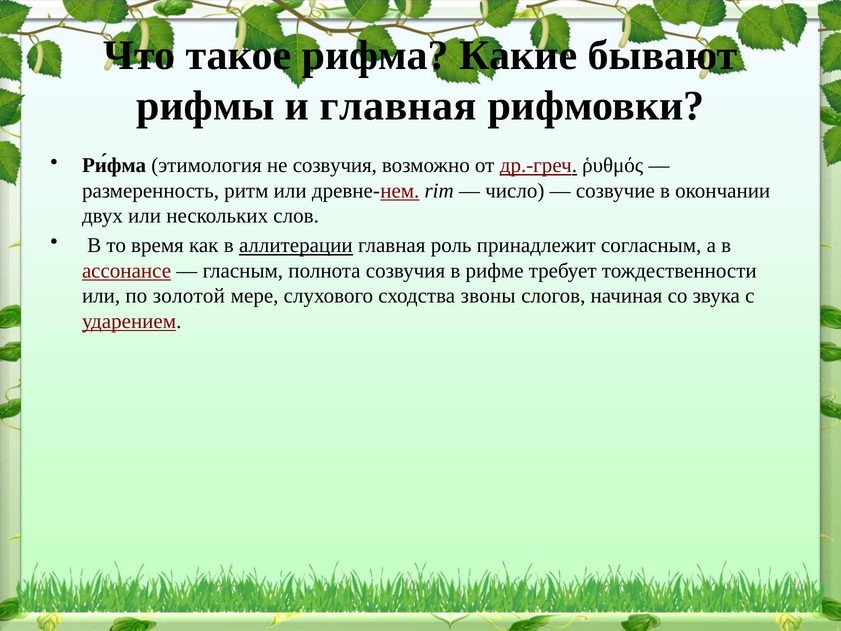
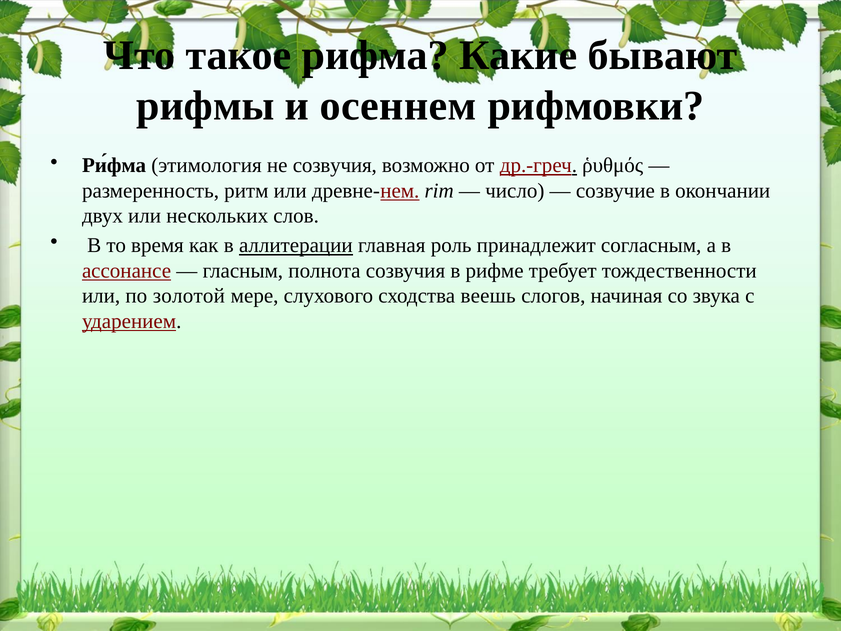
и главная: главная -> осеннем
звоны: звоны -> веешь
